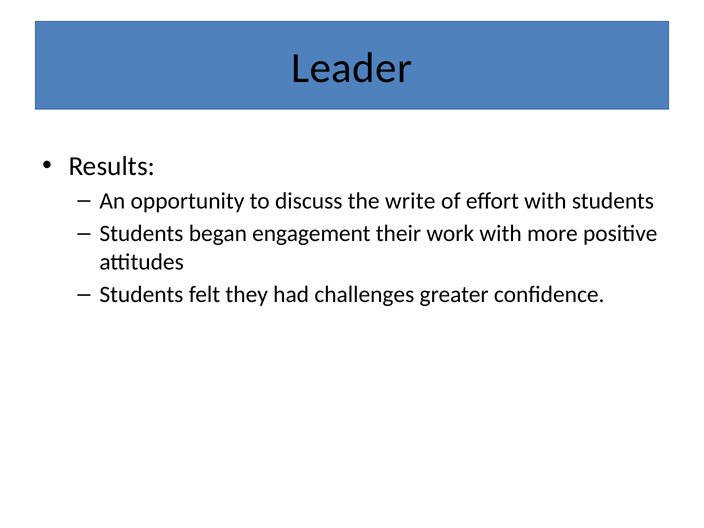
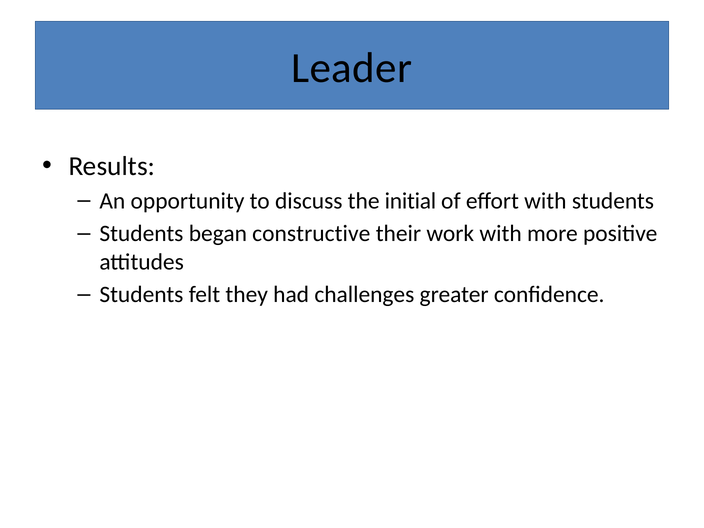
write: write -> initial
engagement: engagement -> constructive
